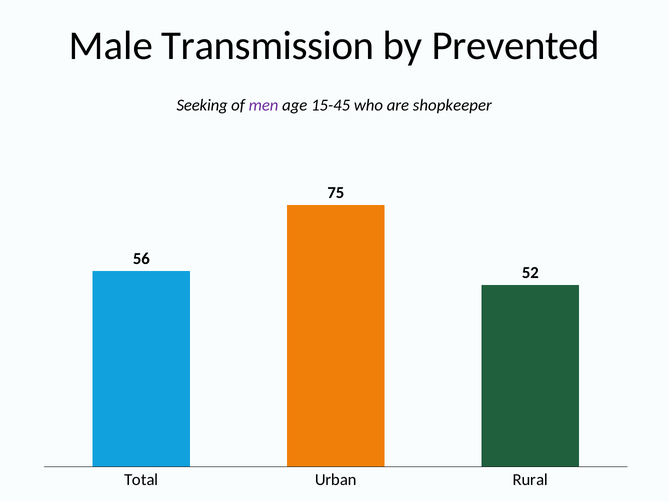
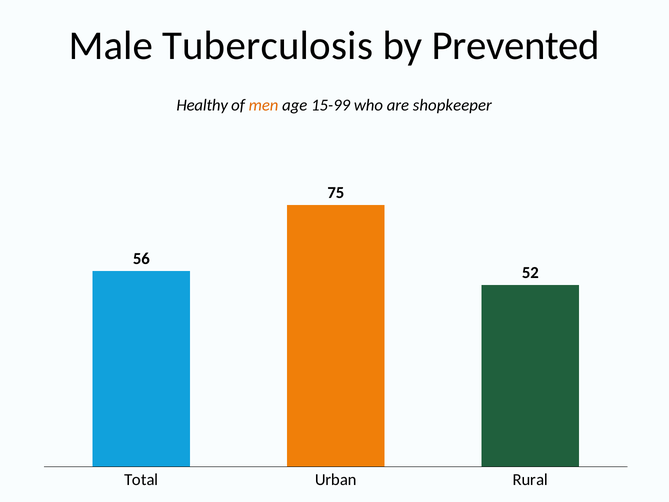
Transmission: Transmission -> Tuberculosis
Seeking: Seeking -> Healthy
men colour: purple -> orange
15-45: 15-45 -> 15-99
